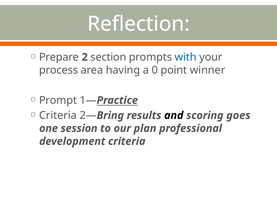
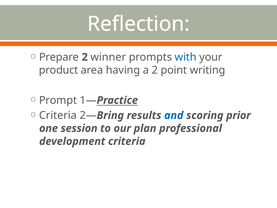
section: section -> winner
process: process -> product
a 0: 0 -> 2
winner: winner -> writing
and colour: black -> blue
goes: goes -> prior
